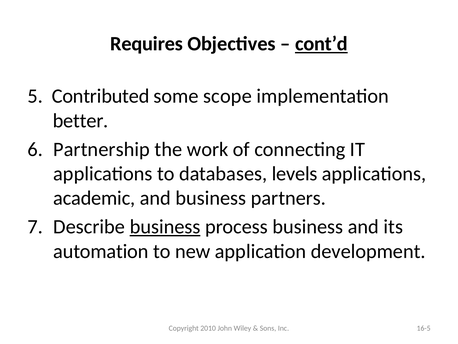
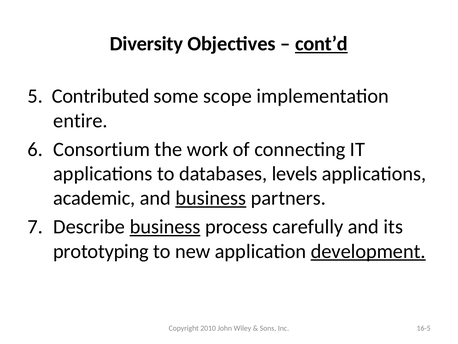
Requires: Requires -> Diversity
better: better -> entire
Partnership: Partnership -> Consortium
business at (211, 198) underline: none -> present
process business: business -> carefully
automation: automation -> prototyping
development underline: none -> present
